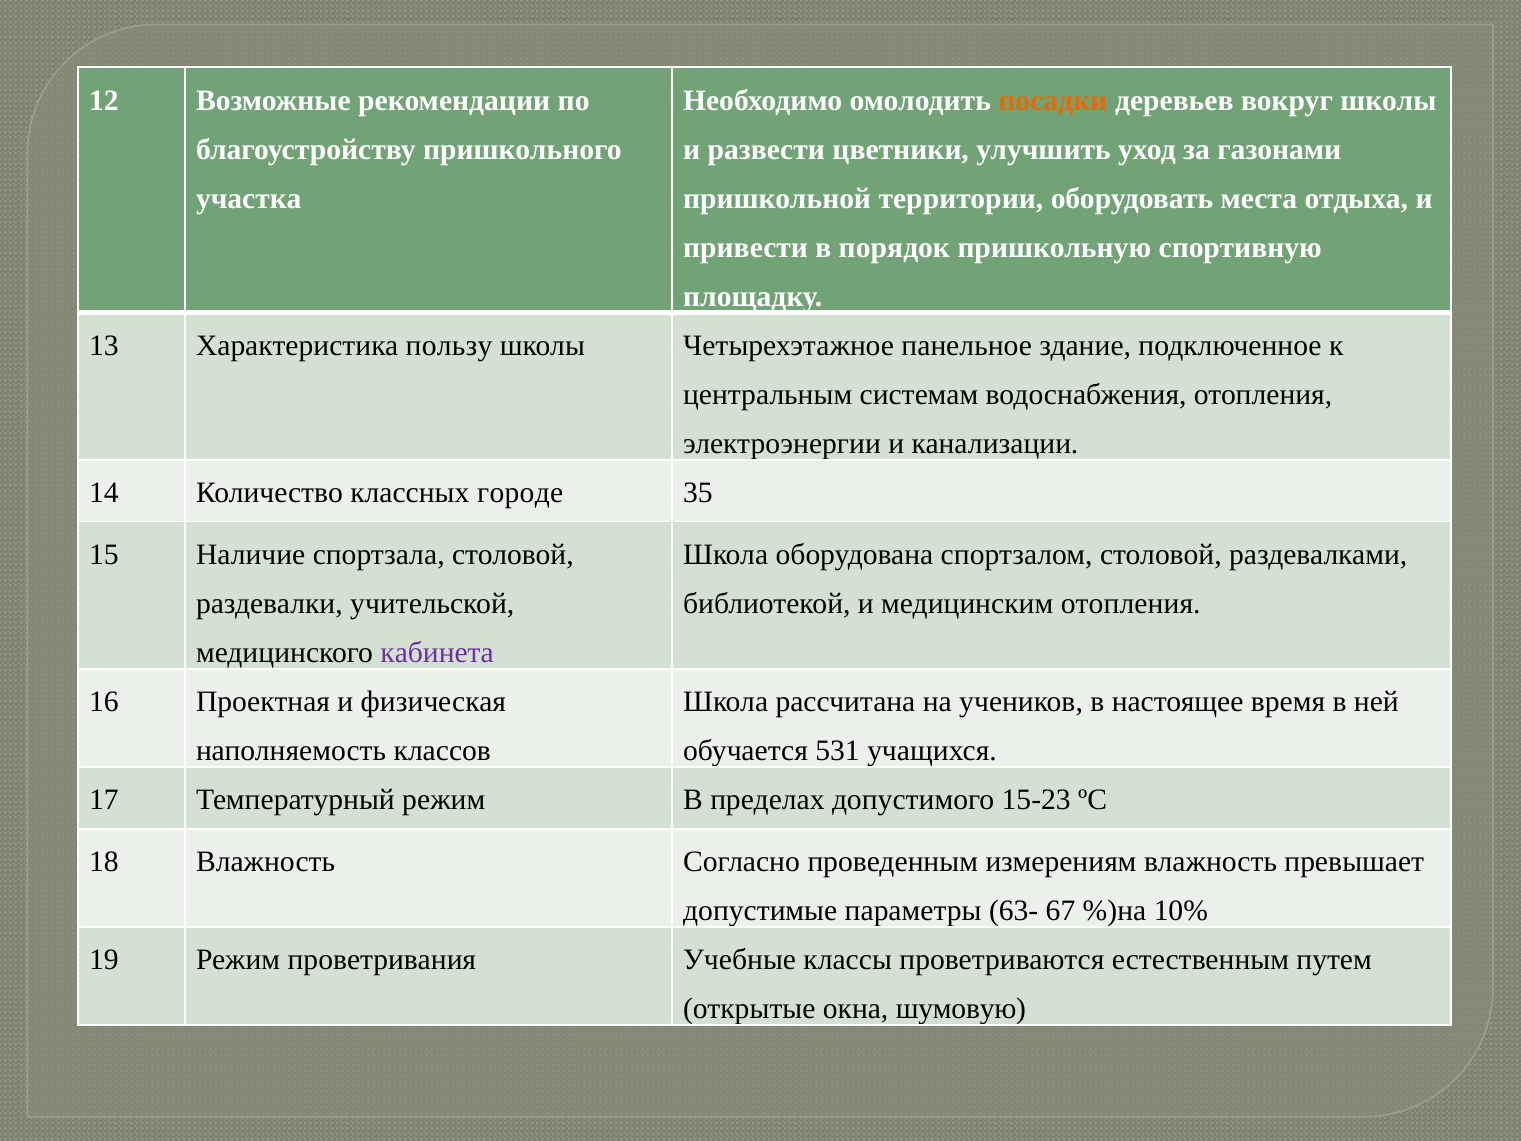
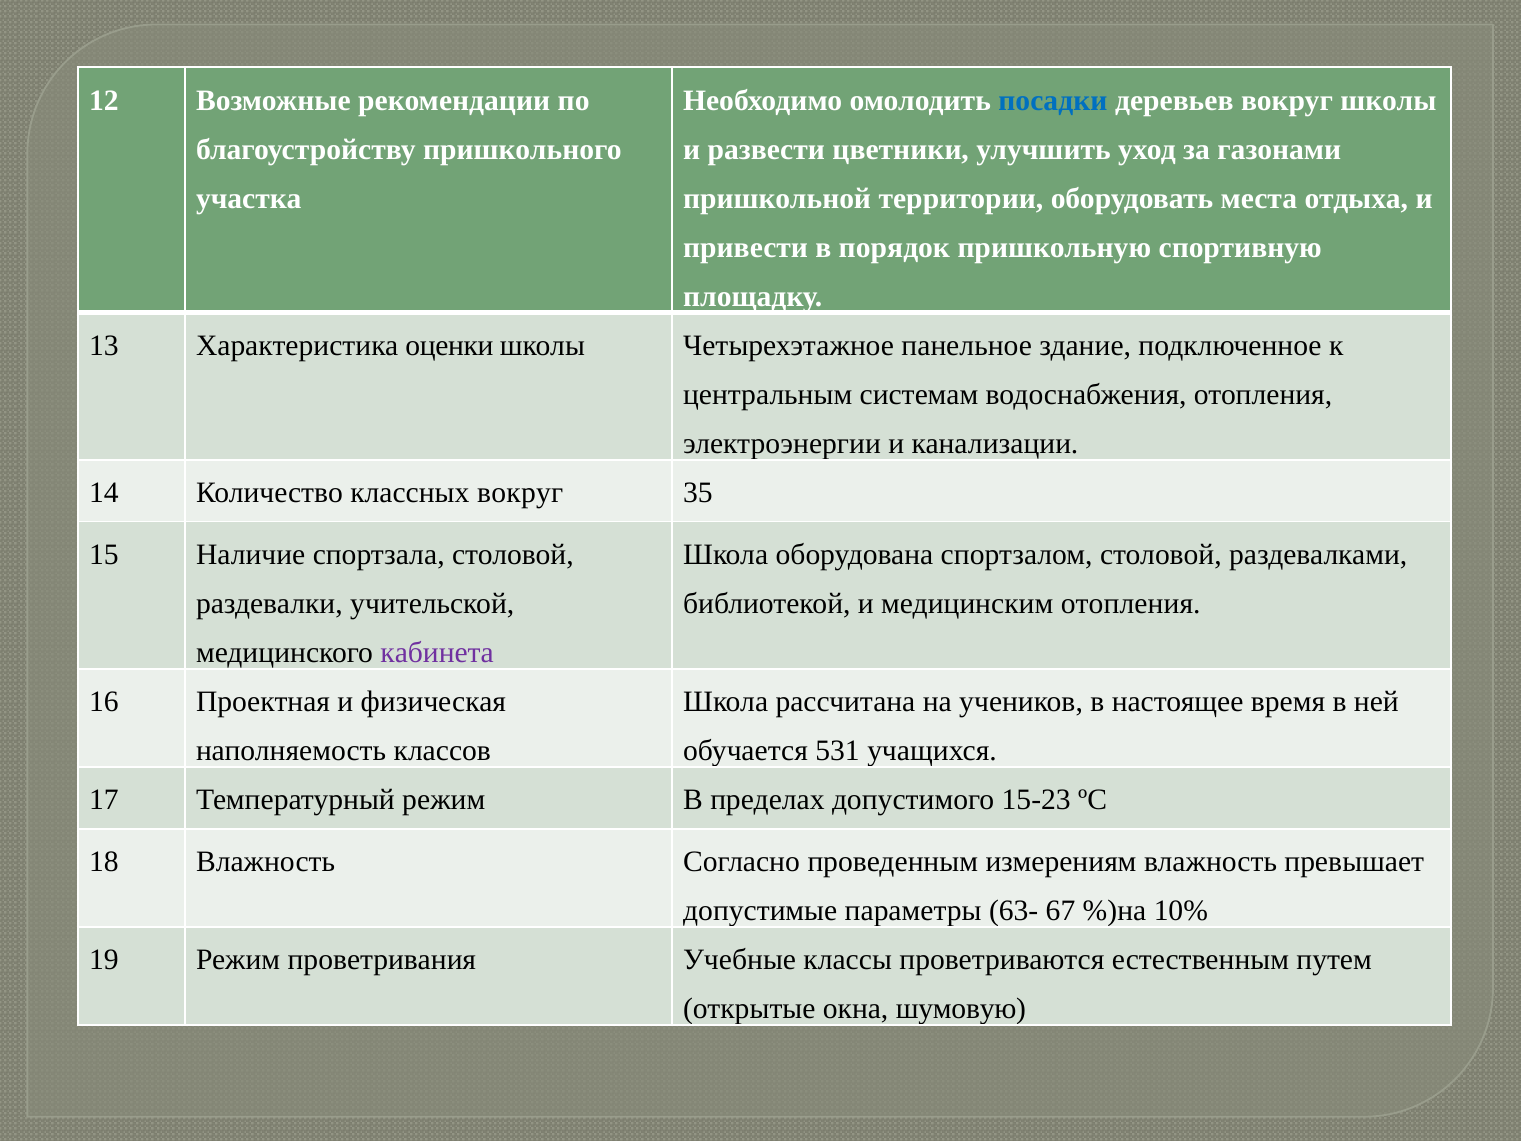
посадки colour: orange -> blue
пользу: пользу -> оценки
классных городе: городе -> вокруг
